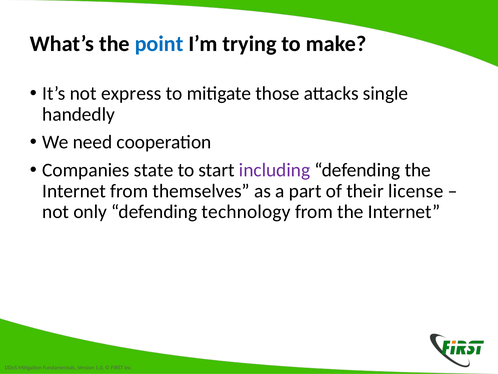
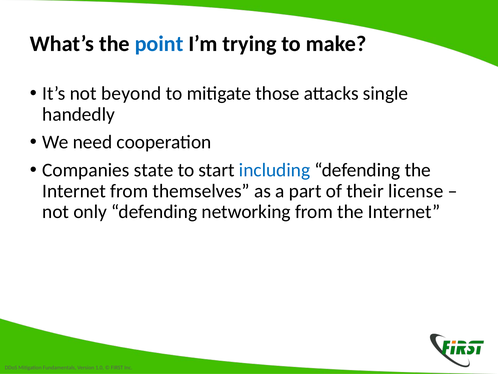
express: express -> beyond
including colour: purple -> blue
technology: technology -> networking
